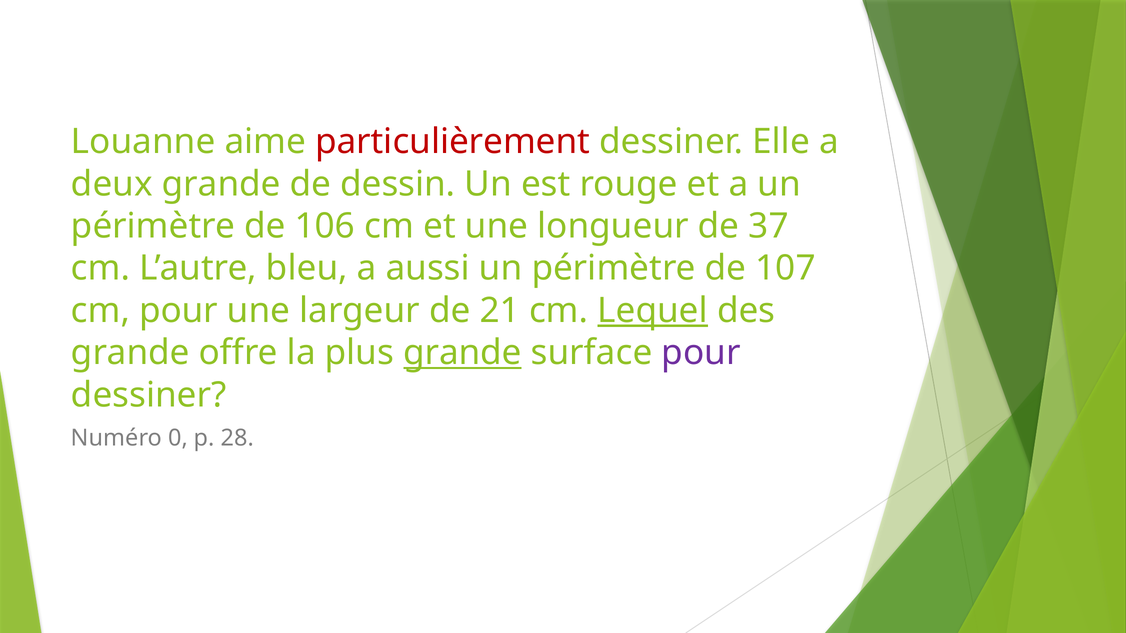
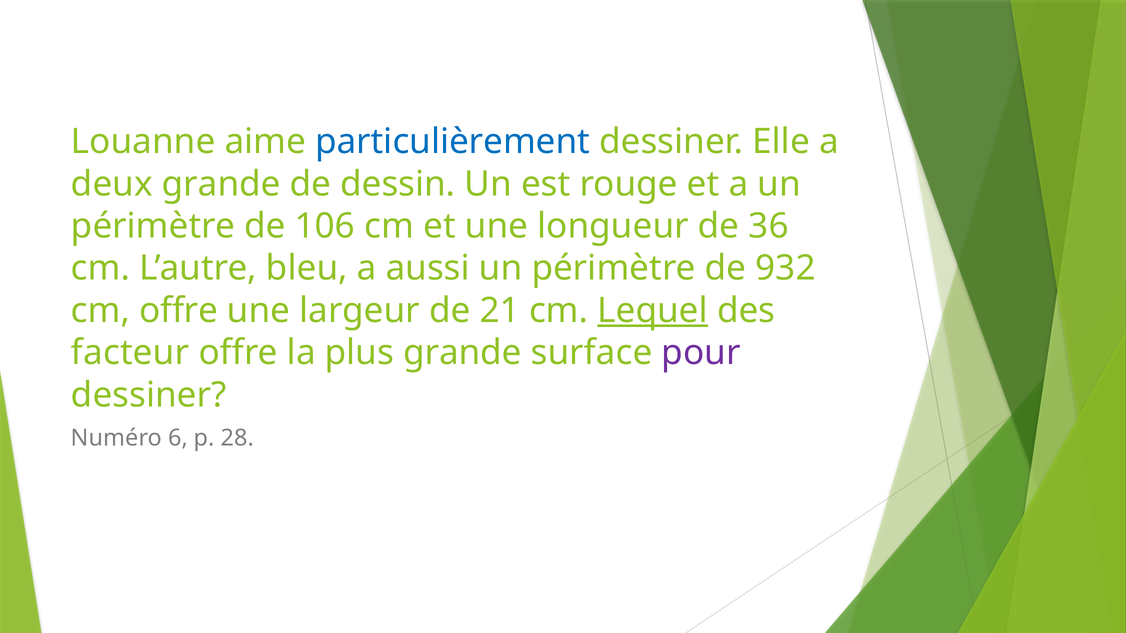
particulièrement colour: red -> blue
37: 37 -> 36
107: 107 -> 932
cm pour: pour -> offre
grande at (130, 353): grande -> facteur
grande at (462, 353) underline: present -> none
0: 0 -> 6
